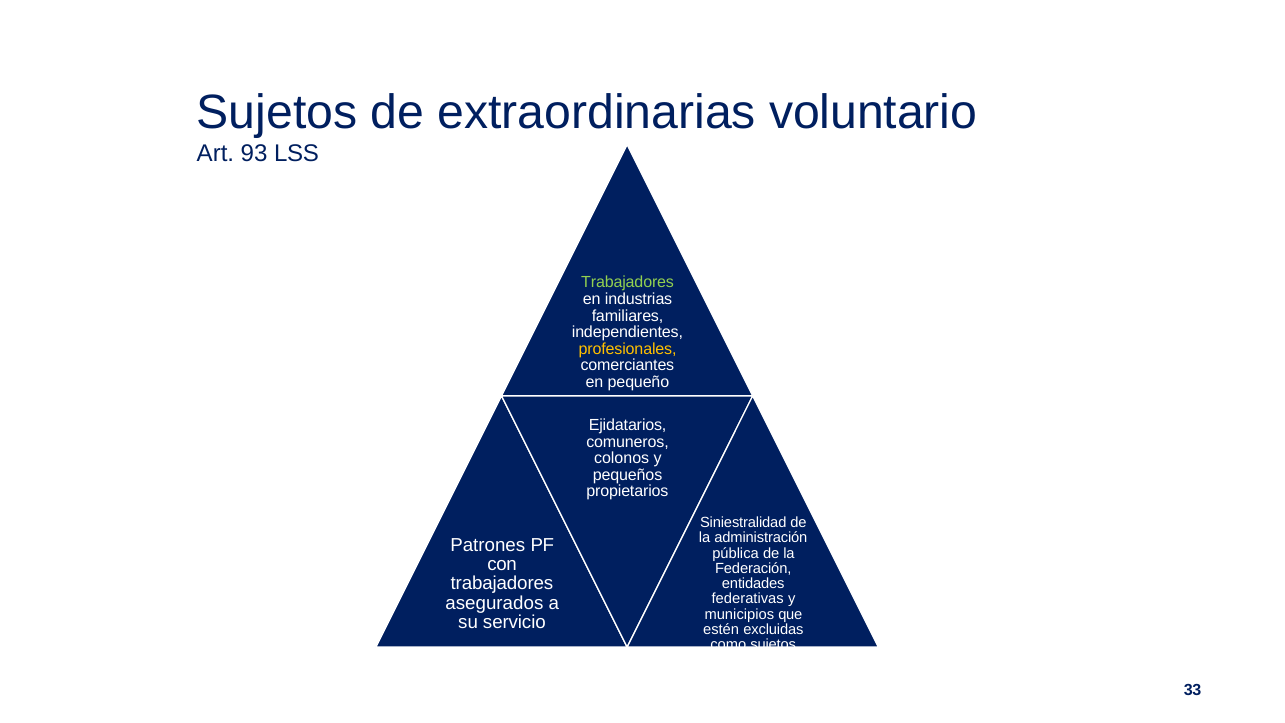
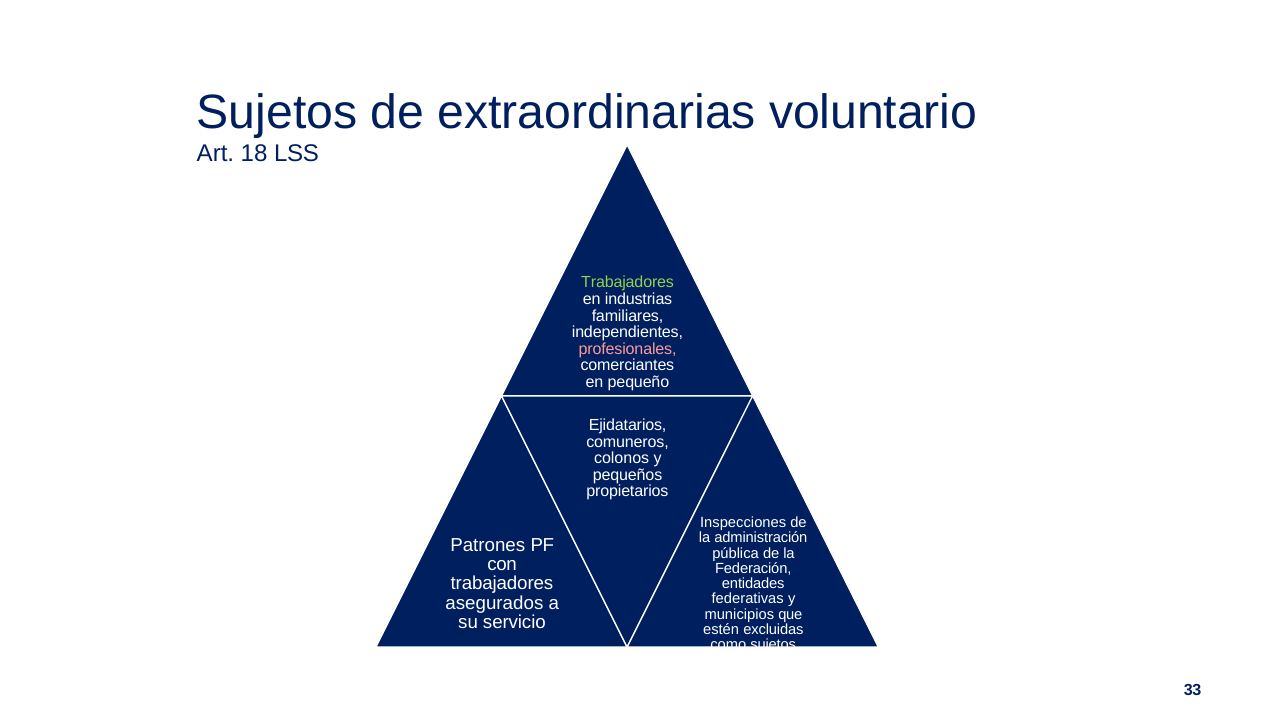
93: 93 -> 18
profesionales colour: yellow -> pink
Siniestralidad: Siniestralidad -> Inspecciones
